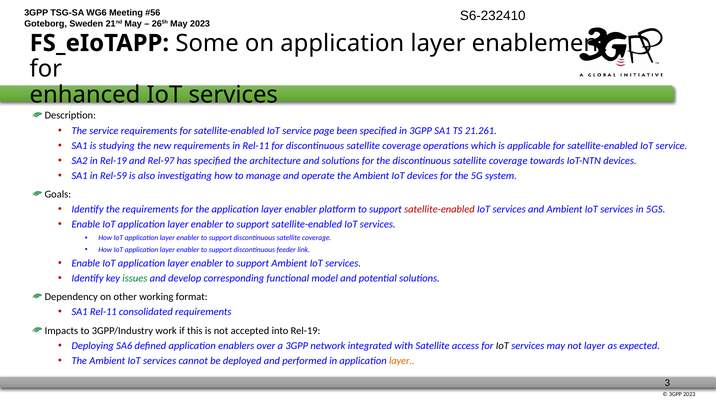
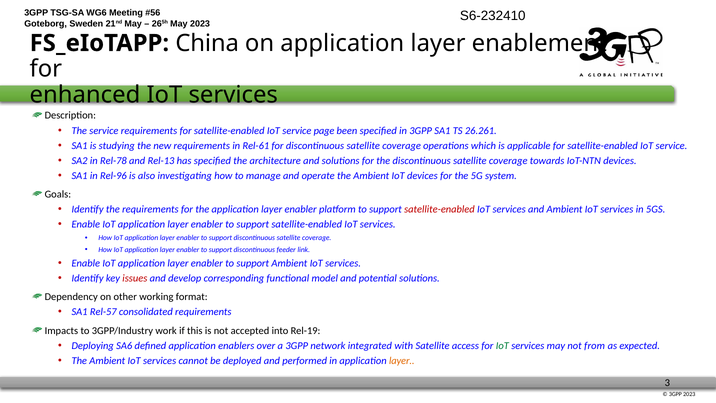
Some: Some -> China
21.261: 21.261 -> 26.261
in Rel-11: Rel-11 -> Rel-61
in Rel-19: Rel-19 -> Rel-78
Rel-97: Rel-97 -> Rel-13
Rel-59: Rel-59 -> Rel-96
issues colour: green -> red
SA1 Rel-11: Rel-11 -> Rel-57
IoT at (502, 345) colour: black -> green
not layer: layer -> from
